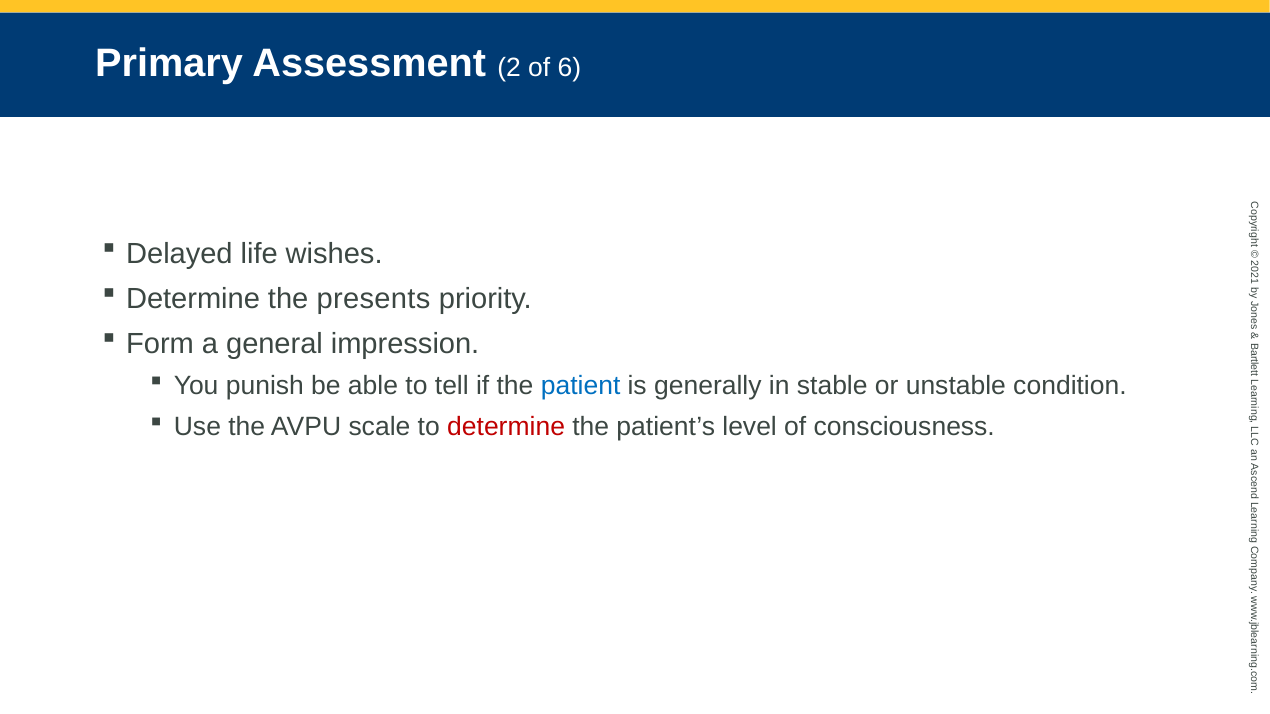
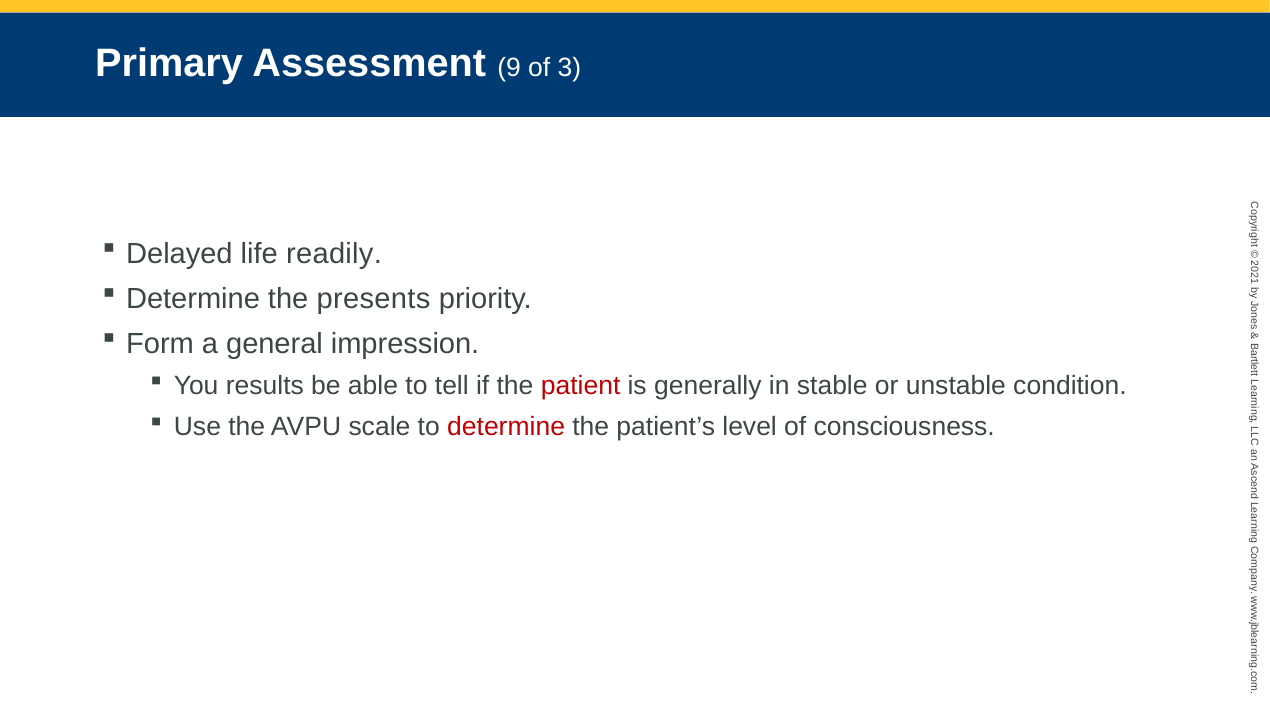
Assessment 2: 2 -> 9
6: 6 -> 3
wishes: wishes -> readily
punish: punish -> results
patient colour: blue -> red
